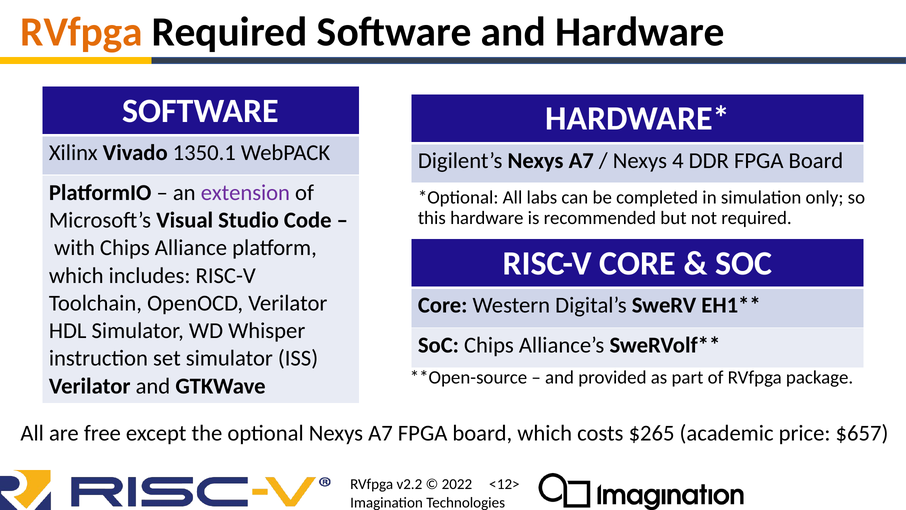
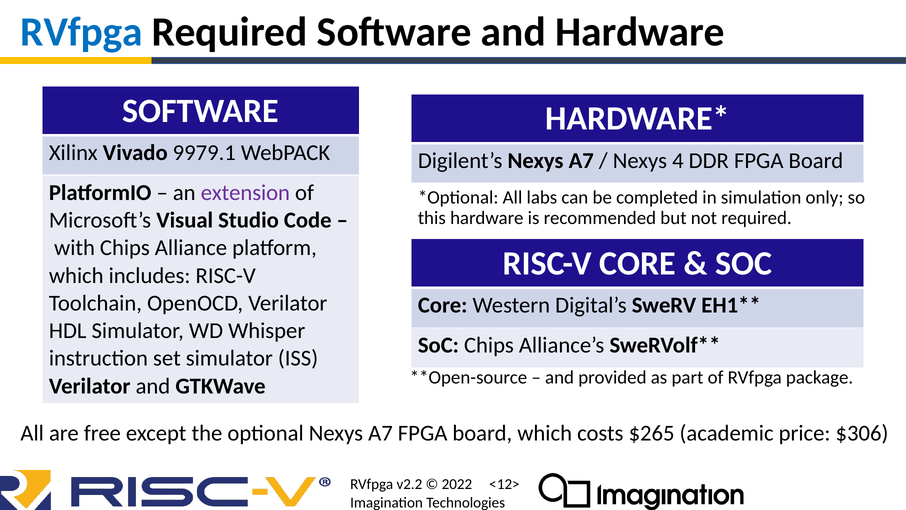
RVfpga at (82, 32) colour: orange -> blue
1350.1: 1350.1 -> 9979.1
$657: $657 -> $306
